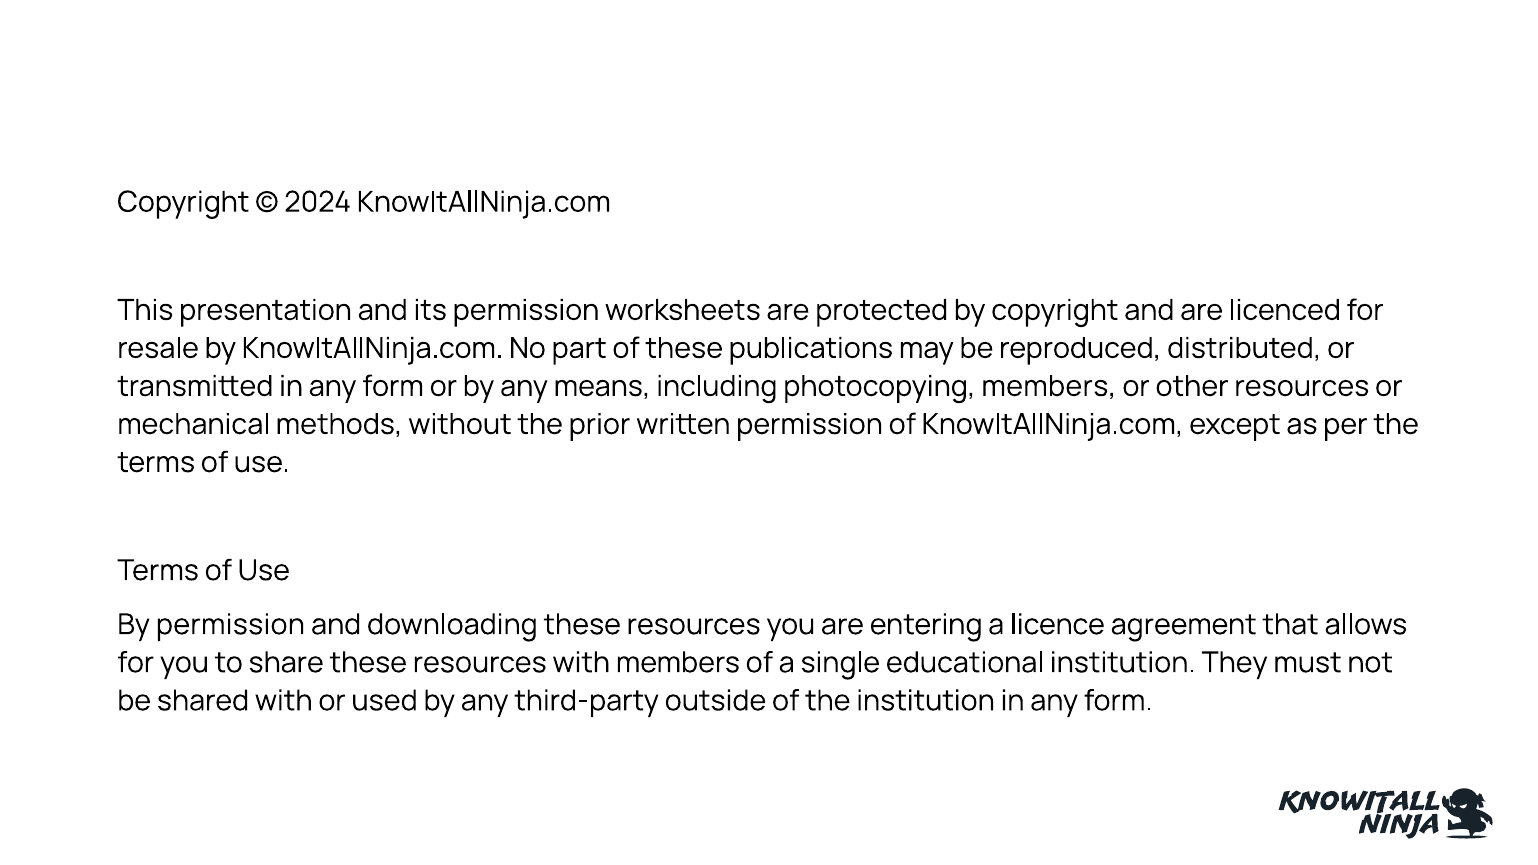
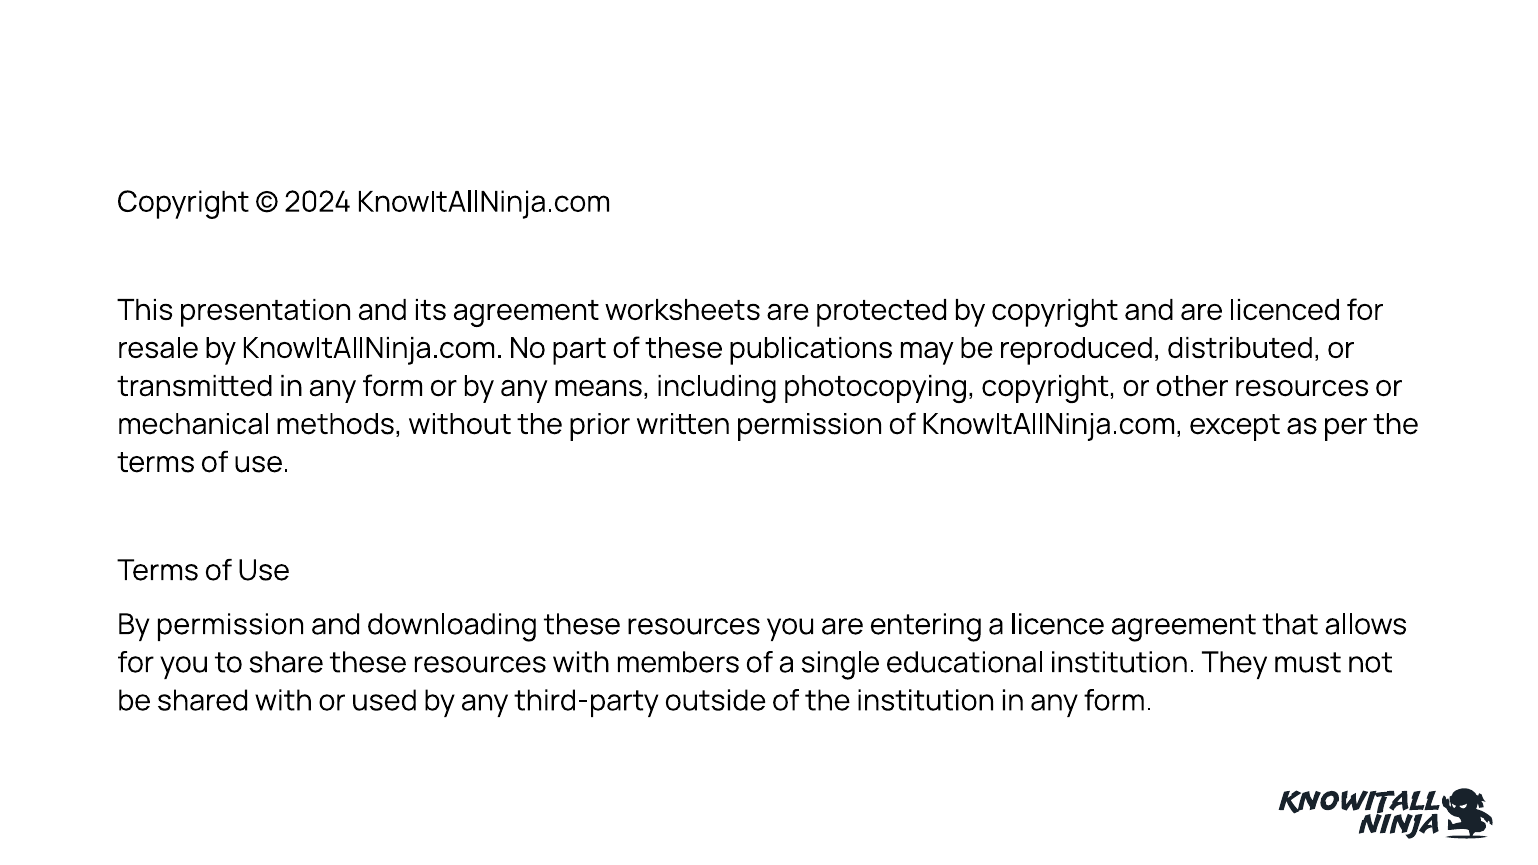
its permission: permission -> agreement
photocopying members: members -> copyright
